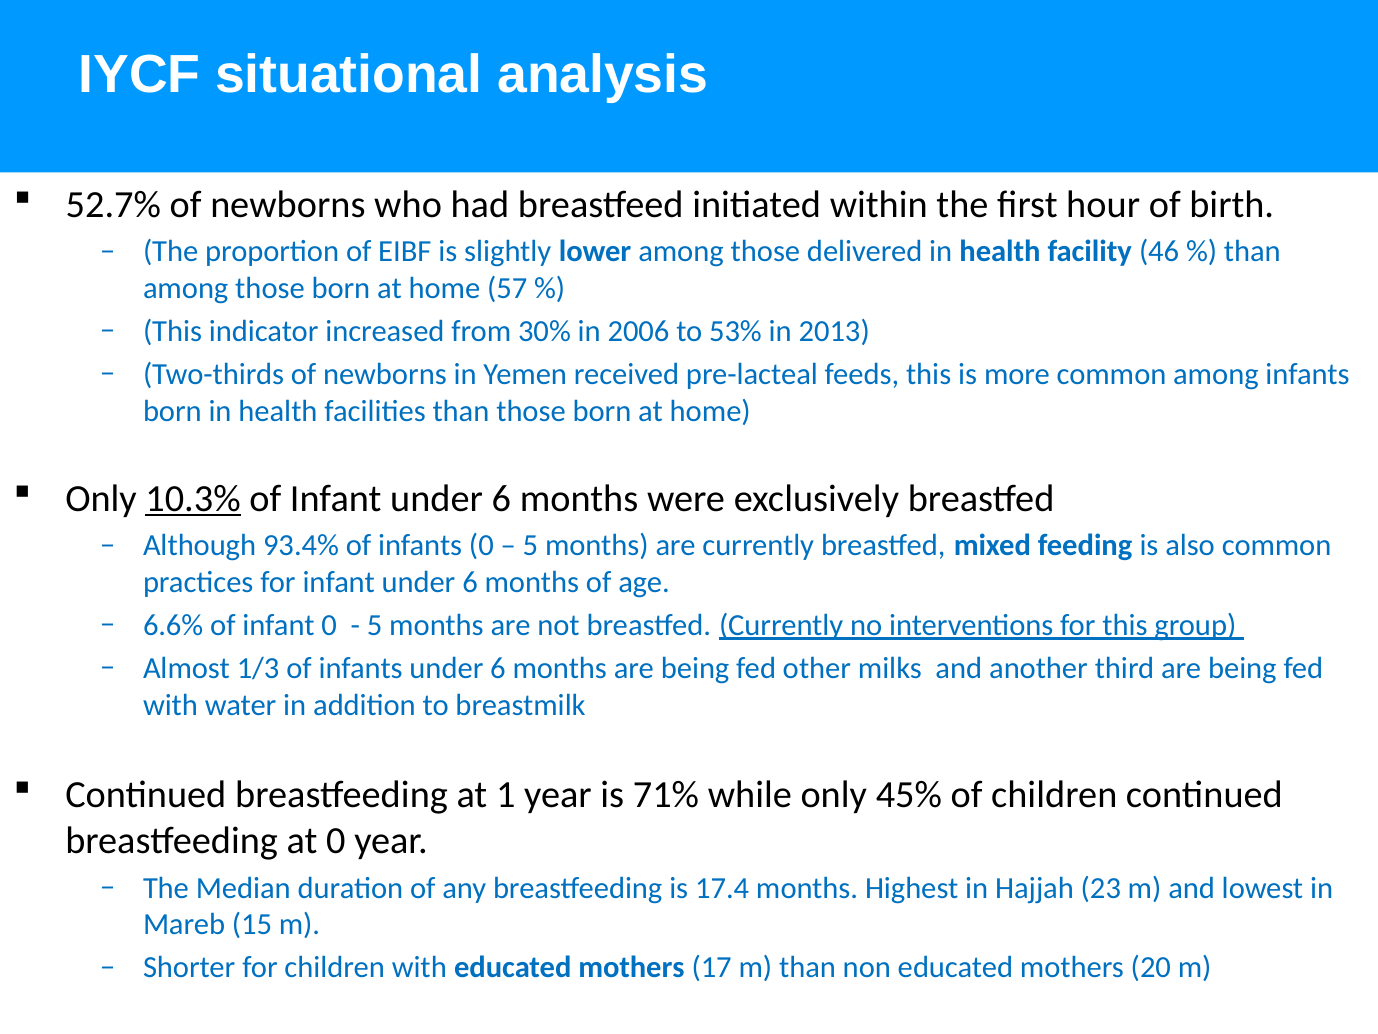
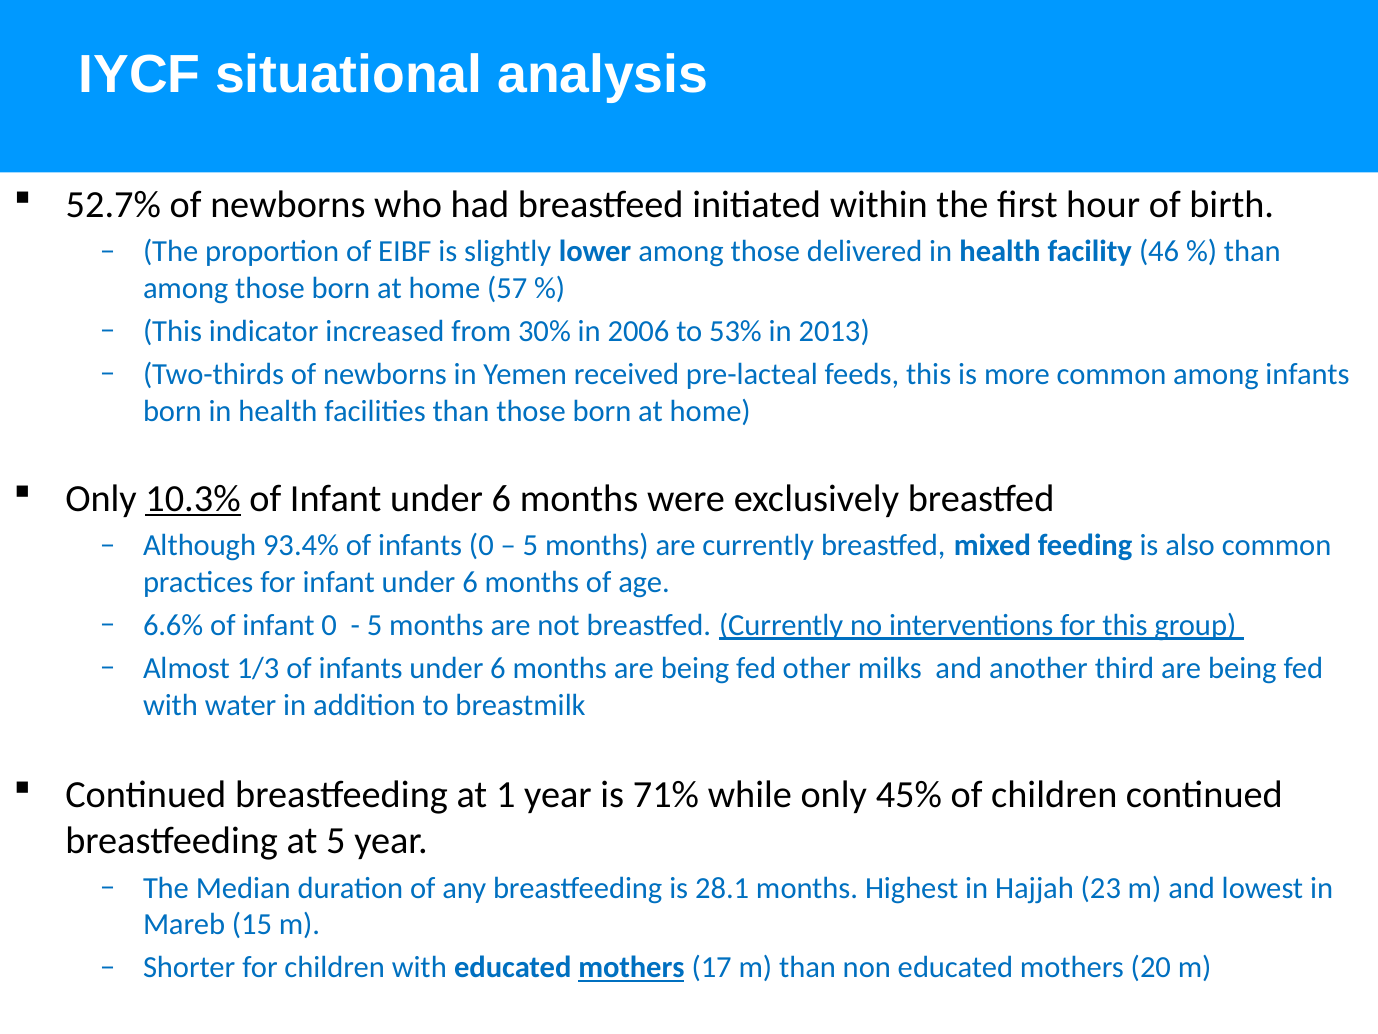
at 0: 0 -> 5
17.4: 17.4 -> 28.1
mothers at (631, 967) underline: none -> present
